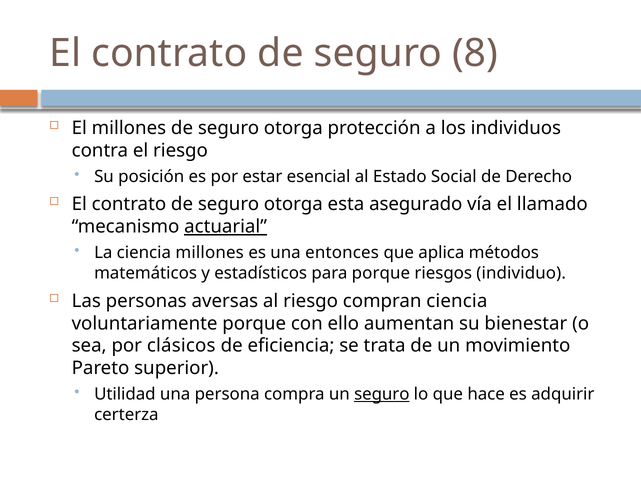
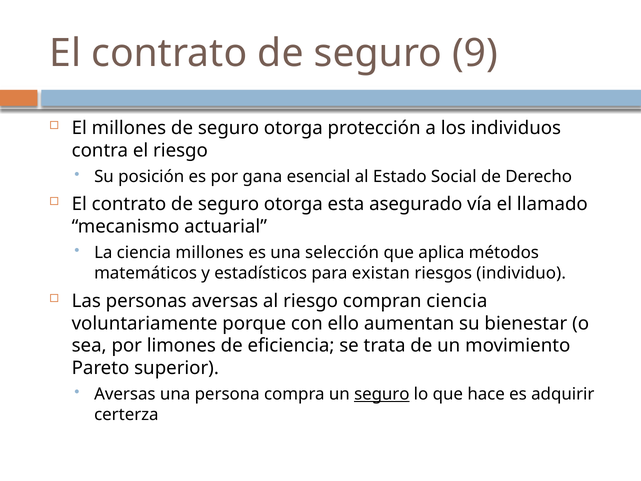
8: 8 -> 9
estar: estar -> gana
actuarial underline: present -> none
entonces: entonces -> selección
para porque: porque -> existan
clásicos: clásicos -> limones
Utilidad at (125, 394): Utilidad -> Aversas
